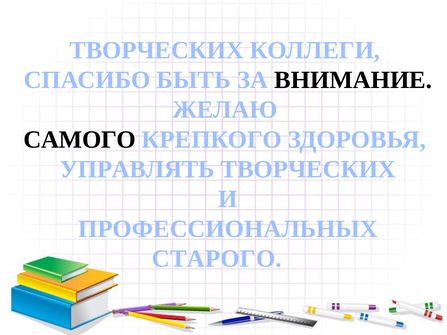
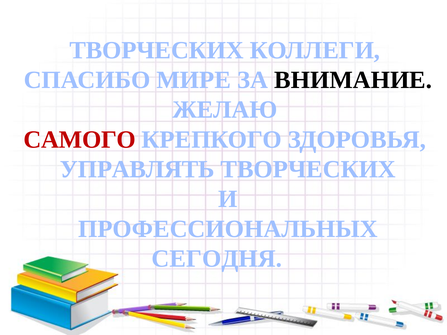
БЫТЬ: БЫТЬ -> МИРЕ
САМОГО colour: black -> red
СТАРОГО: СТАРОГО -> СЕГОДНЯ
